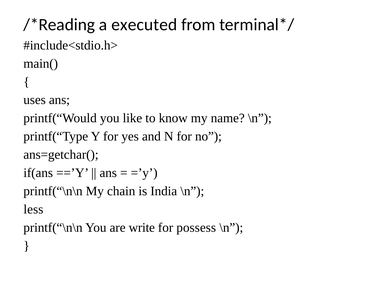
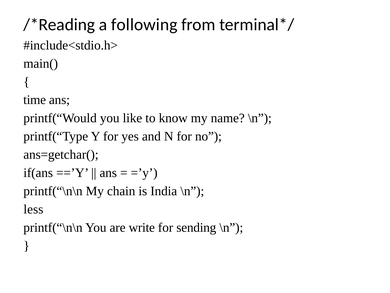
executed: executed -> following
uses: uses -> time
possess: possess -> sending
